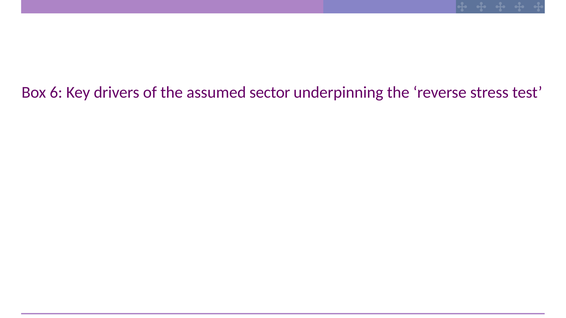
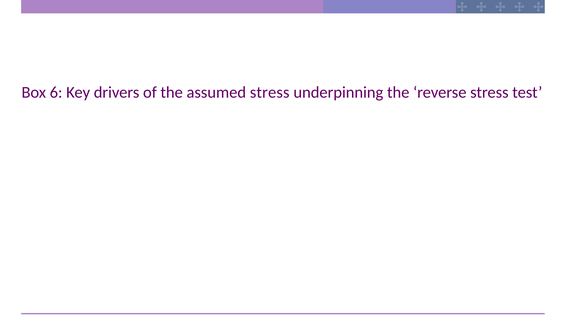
assumed sector: sector -> stress
